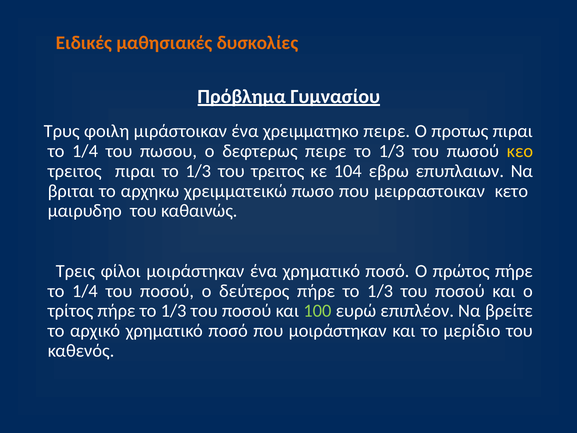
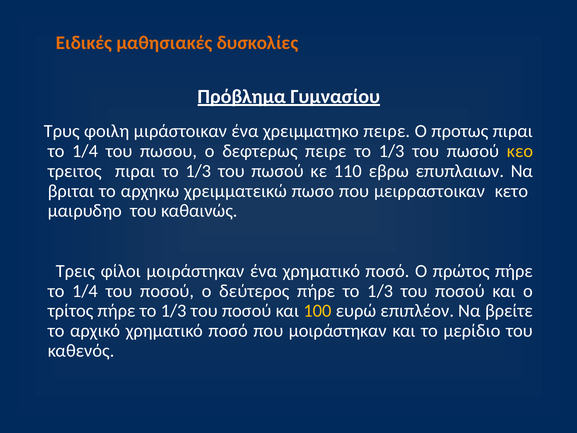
τρειτος at (278, 171): τρειτος -> πωσού
104: 104 -> 110
100 colour: light green -> yellow
